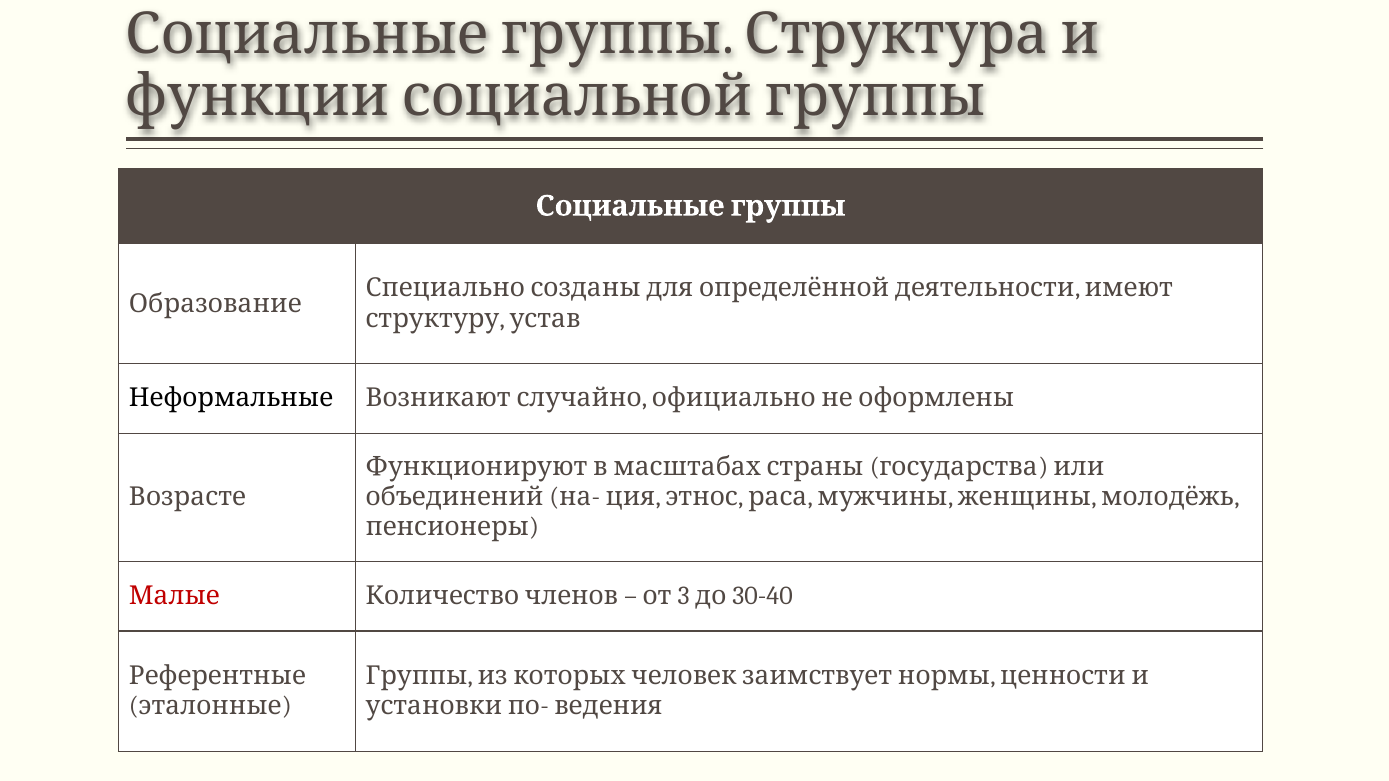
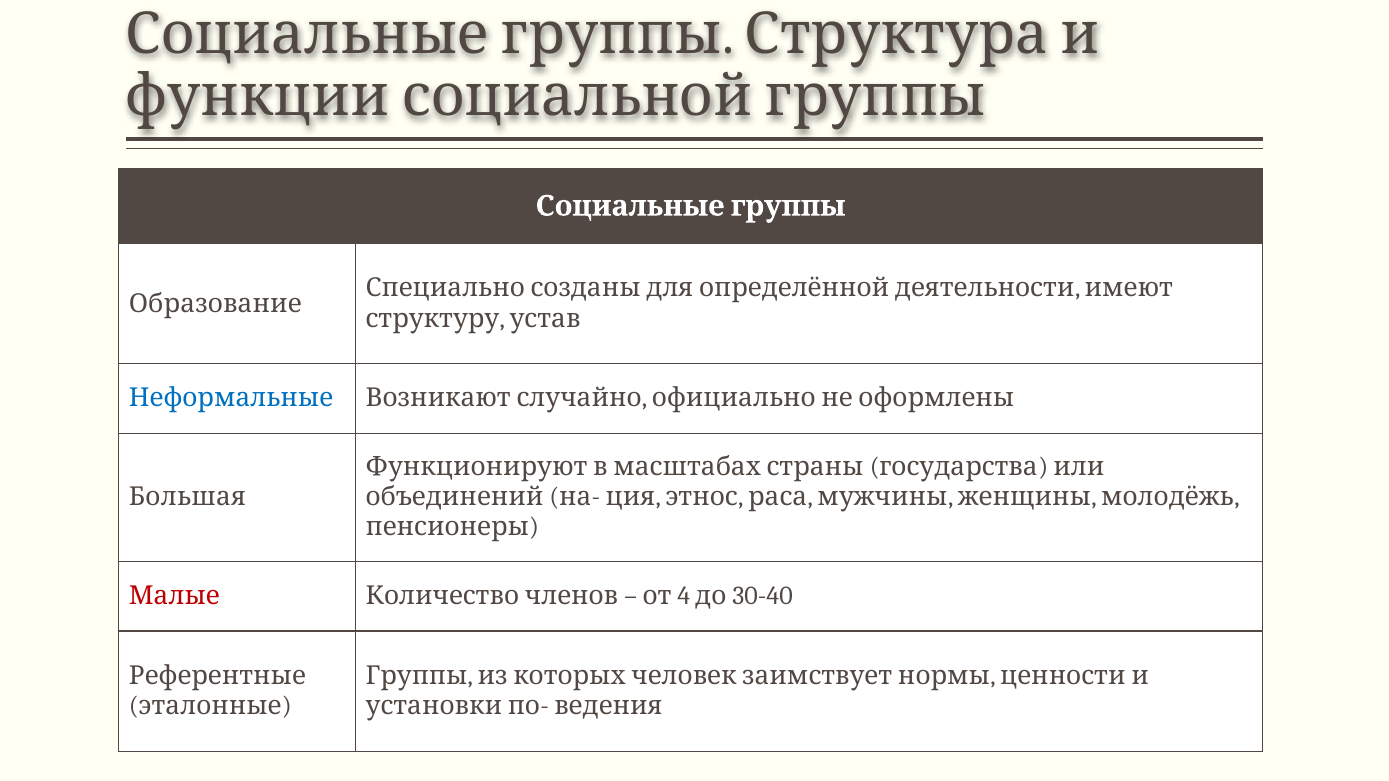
Неформальные colour: black -> blue
Возрасте: Возрасте -> Большая
3: 3 -> 4
